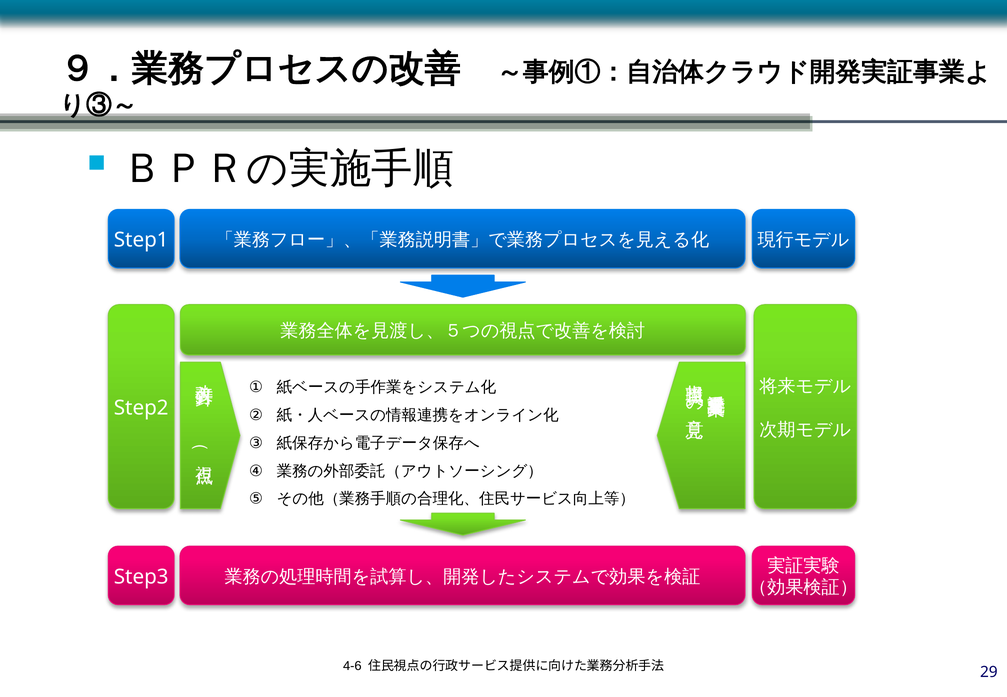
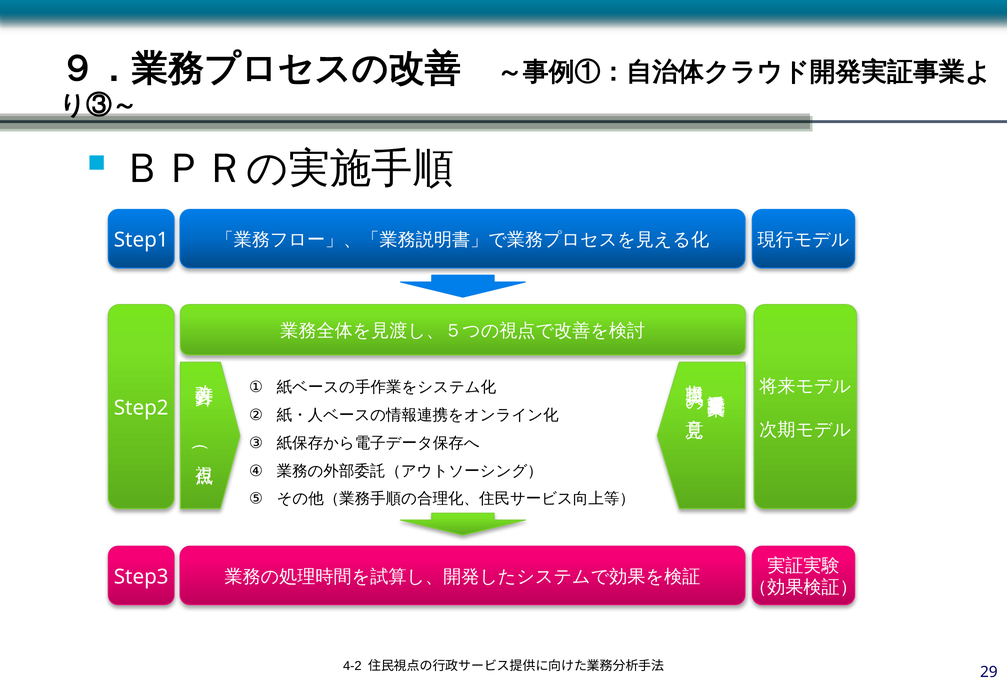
4-6: 4-6 -> 4-2
